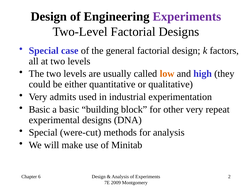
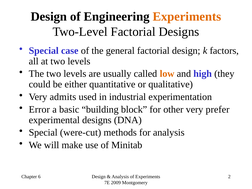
Experiments at (187, 17) colour: purple -> orange
Basic at (39, 109): Basic -> Error
repeat: repeat -> prefer
